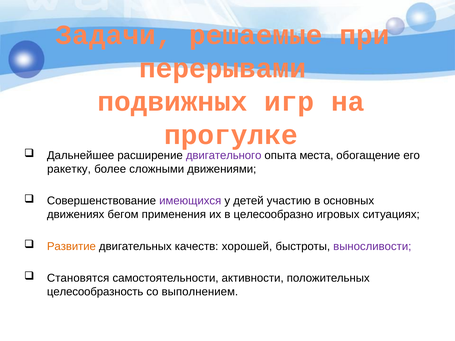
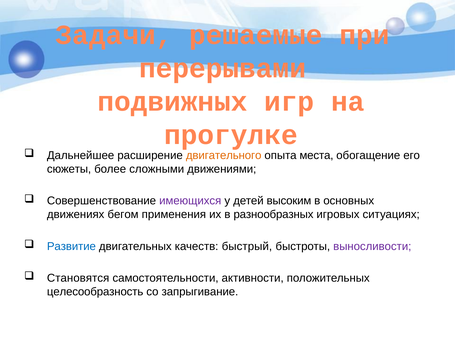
двигательного colour: purple -> orange
ракетку: ракетку -> сюжеты
участию: участию -> высоким
целесообразно: целесообразно -> разнообразных
Развитие colour: orange -> blue
хорошей: хорошей -> быстрый
выполнением: выполнением -> запрыгивание
